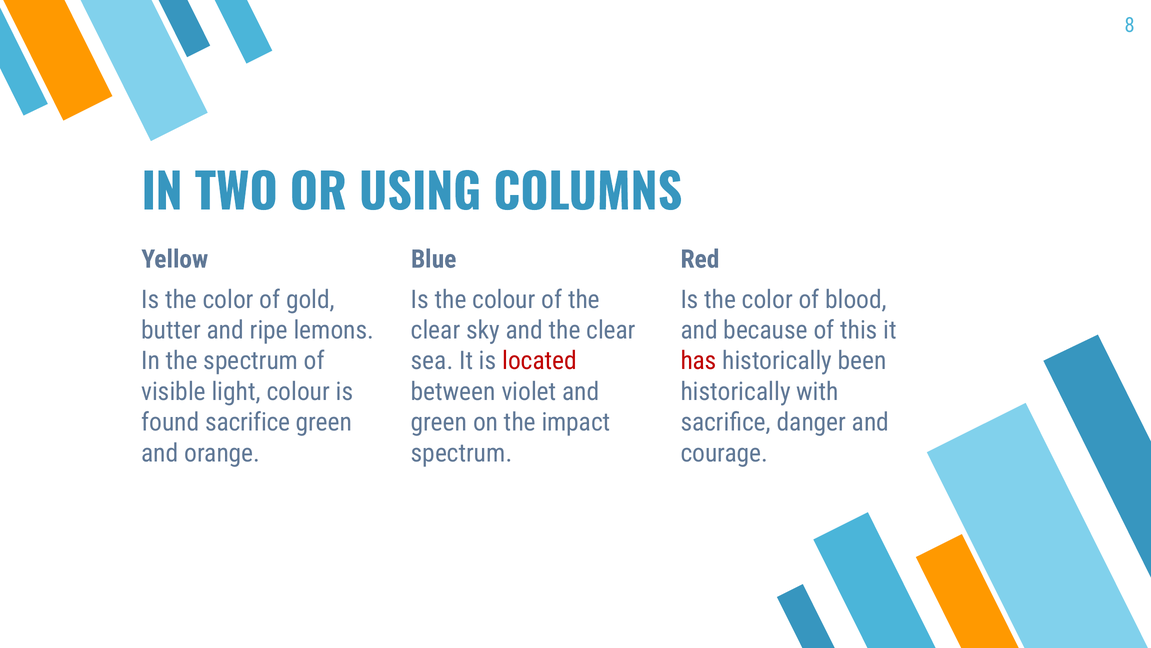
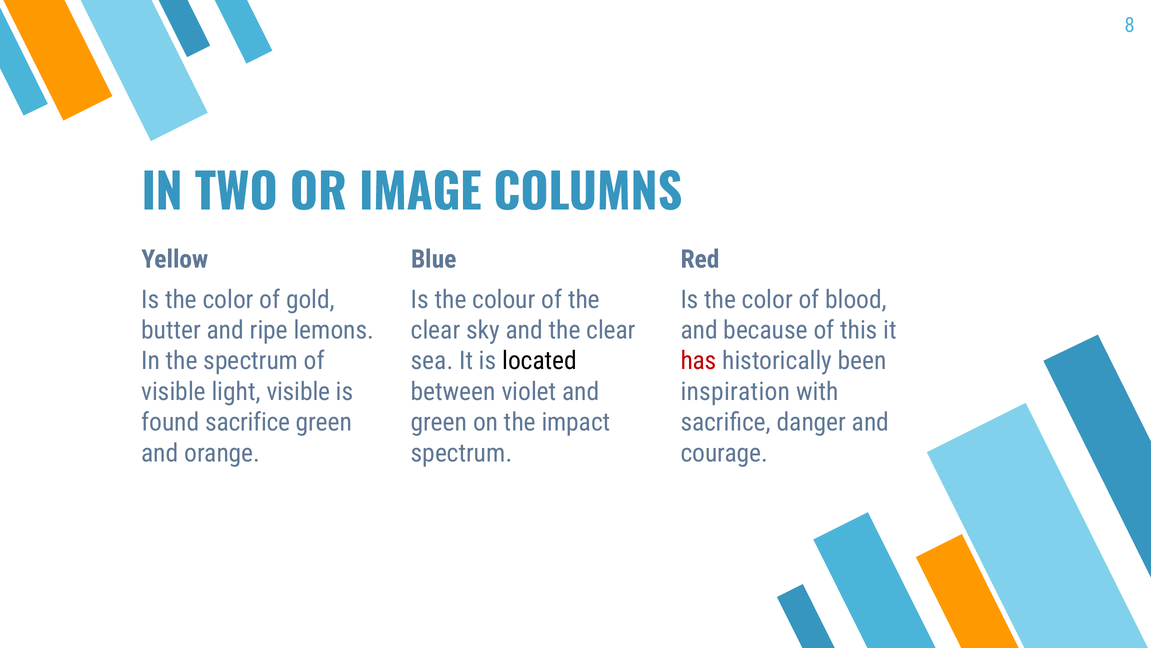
USING: USING -> IMAGE
located colour: red -> black
light colour: colour -> visible
historically at (736, 391): historically -> inspiration
